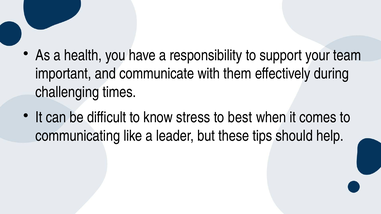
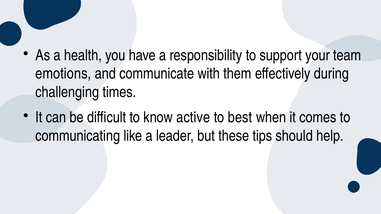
important: important -> emotions
stress: stress -> active
